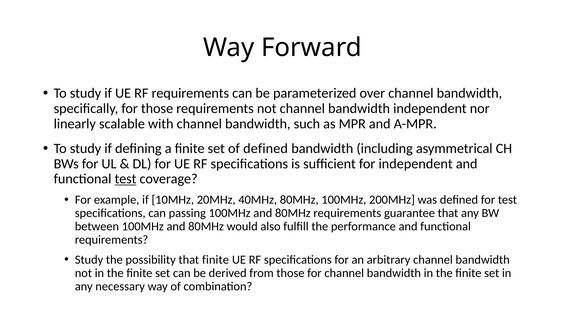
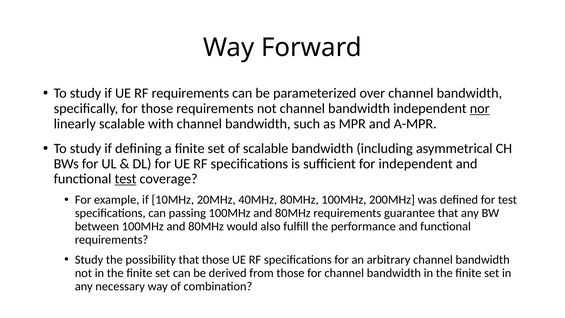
nor underline: none -> present
of defined: defined -> scalable
that finite: finite -> those
